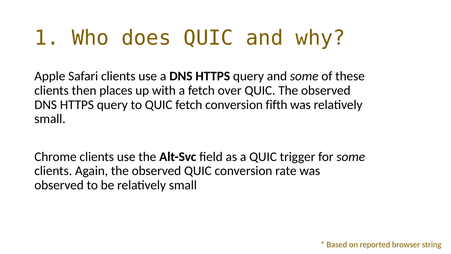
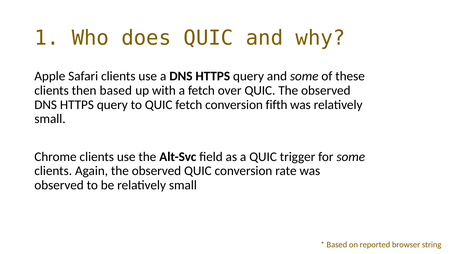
then places: places -> based
